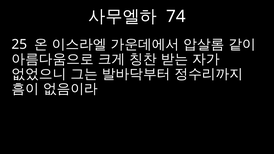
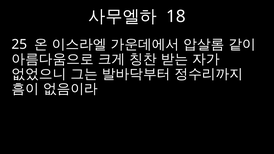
74: 74 -> 18
